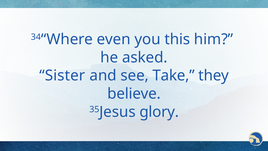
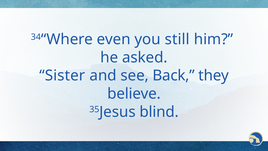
this: this -> still
Take: Take -> Back
glory: glory -> blind
